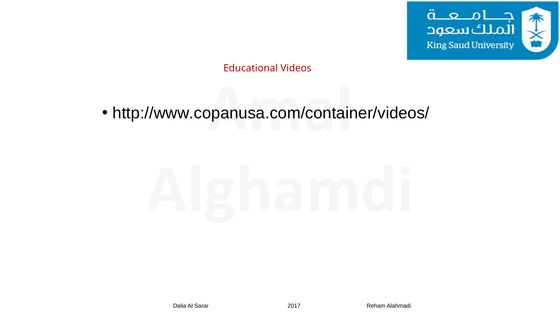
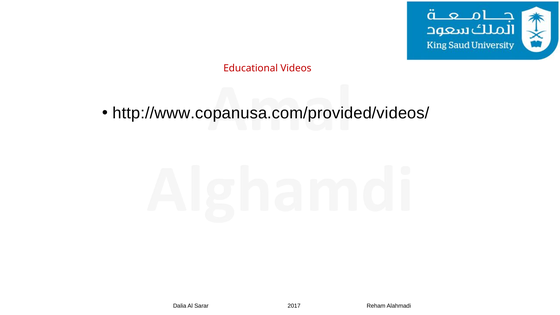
http://www.copanusa.com/container/videos/: http://www.copanusa.com/container/videos/ -> http://www.copanusa.com/provided/videos/
